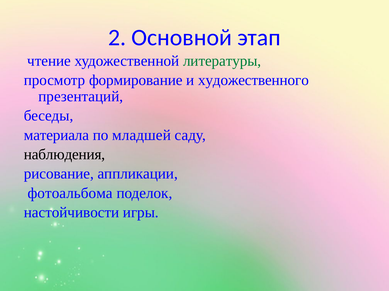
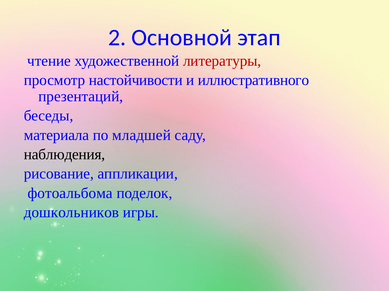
литературы colour: green -> red
формирование: формирование -> настойчивости
художественного: художественного -> иллюстративного
настойчивости: настойчивости -> дошкольников
